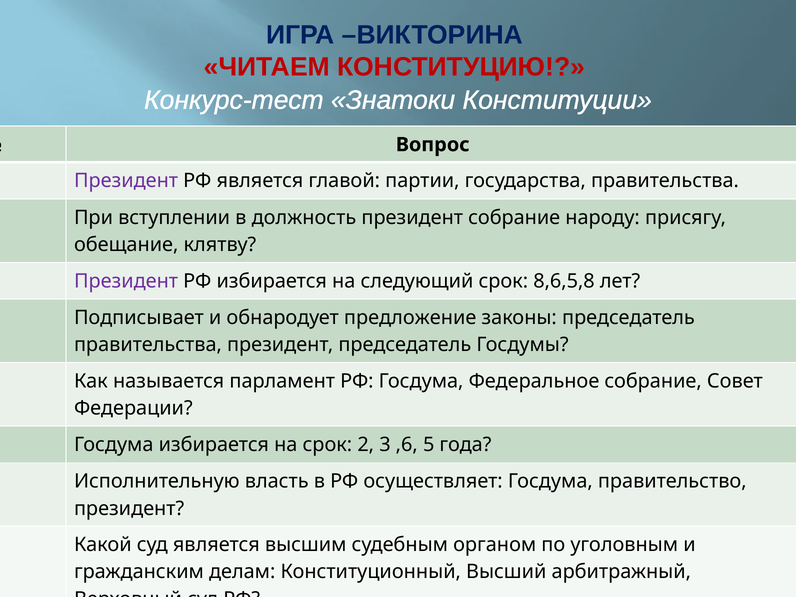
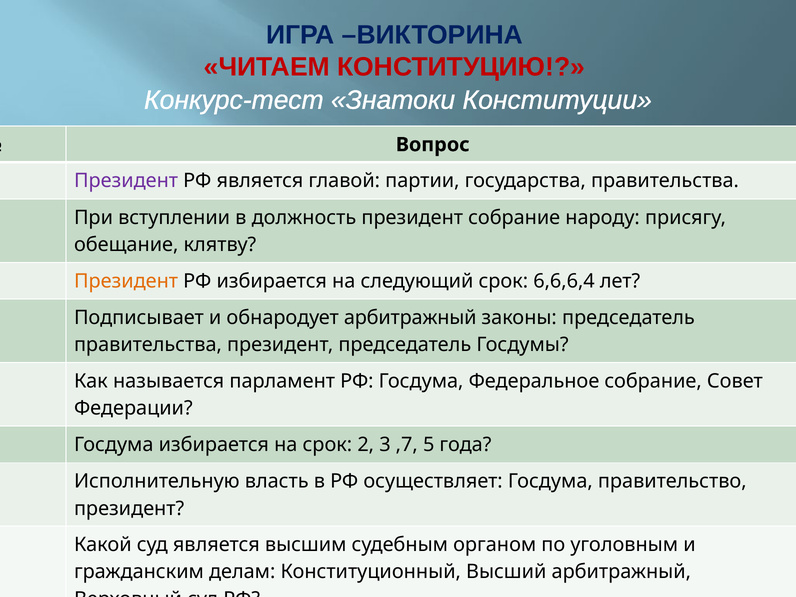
Президент at (126, 281) colour: purple -> orange
8,6,5,8: 8,6,5,8 -> 6,6,6,4
обнародует предложение: предложение -> арбитражный
,6: ,6 -> ,7
